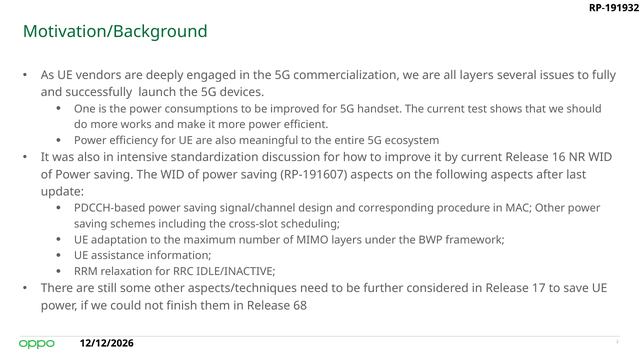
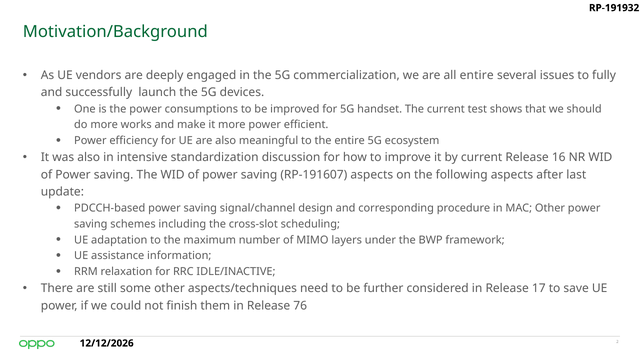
all layers: layers -> entire
68: 68 -> 76
